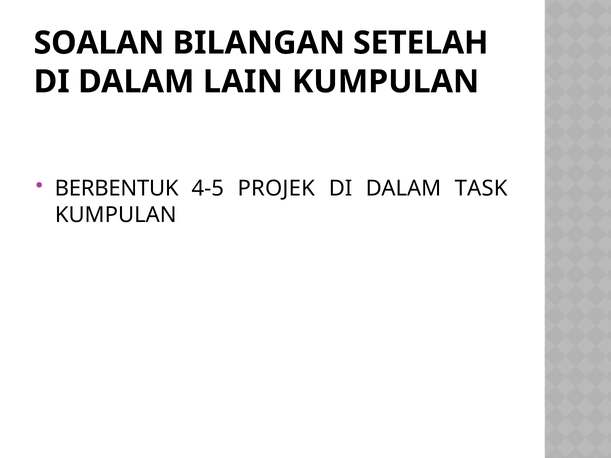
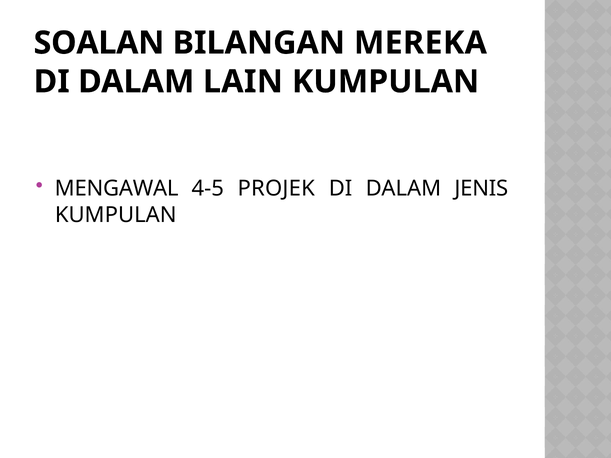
SETELAH: SETELAH -> MEREKA
BERBENTUK: BERBENTUK -> MENGAWAL
TASK: TASK -> JENIS
